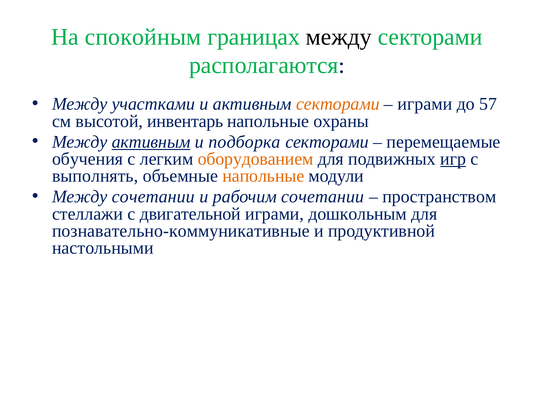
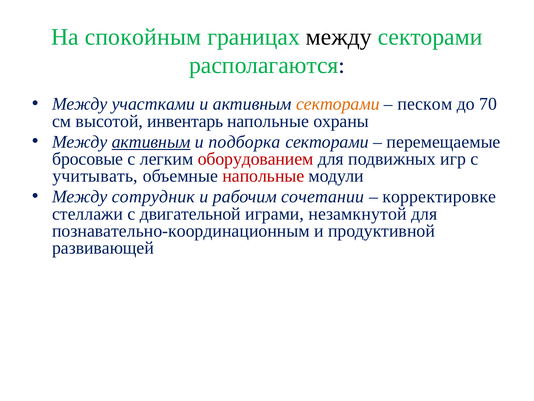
играми at (425, 104): играми -> песком
57: 57 -> 70
обучения: обучения -> бросовые
оборудованием colour: orange -> red
игр underline: present -> none
выполнять: выполнять -> учитывать
напольные at (263, 176) colour: orange -> red
Между сочетании: сочетании -> сотрудник
пространством: пространством -> корректировке
дошкольным: дошкольным -> незамкнутой
познавательно-коммуникативные: познавательно-коммуникативные -> познавательно-координационным
настольными: настольными -> развивающей
